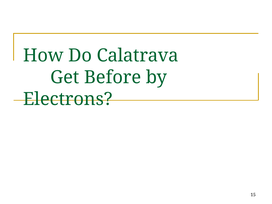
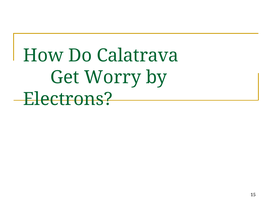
Before: Before -> Worry
